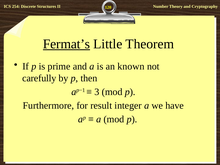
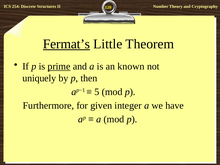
prime underline: none -> present
carefully: carefully -> uniquely
3: 3 -> 5
result: result -> given
